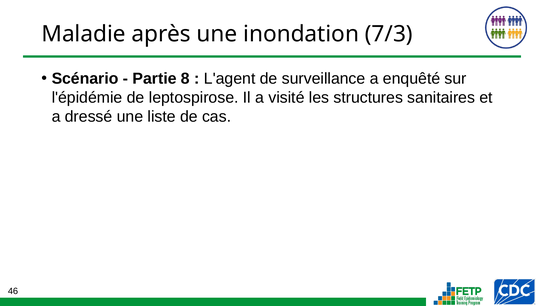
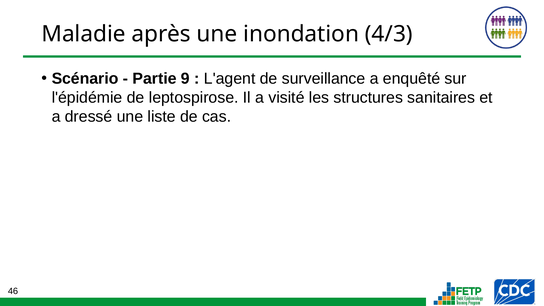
7/3: 7/3 -> 4/3
8: 8 -> 9
